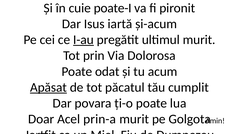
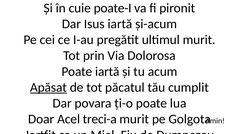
I-au underline: present -> none
Poate odat: odat -> iartă
prin-a: prin-a -> treci-a
